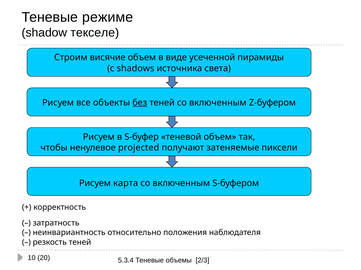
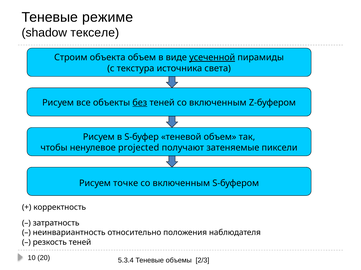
висячие: висячие -> объекта
усеченной underline: none -> present
shadows: shadows -> текстура
карта: карта -> точке
